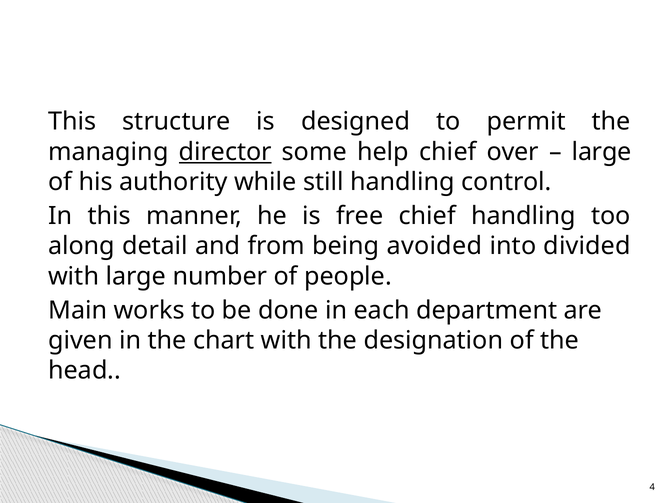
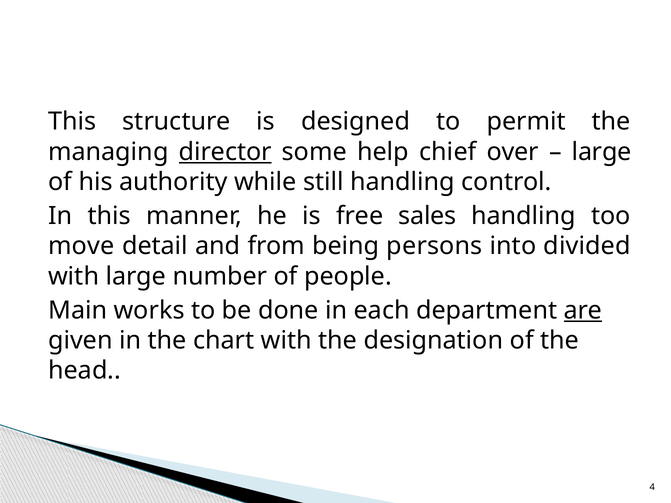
free chief: chief -> sales
along: along -> move
avoided: avoided -> persons
are underline: none -> present
